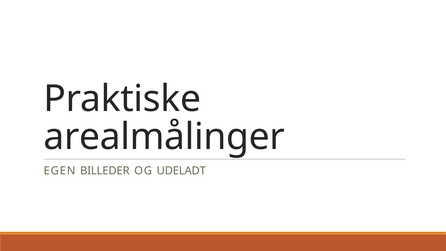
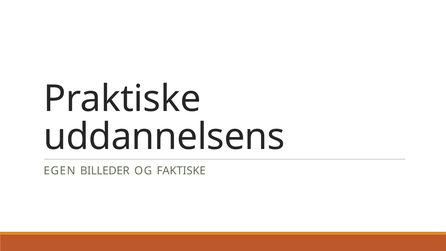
arealmålinger: arealmålinger -> uddannelsens
UDELADT: UDELADT -> FAKTISKE
